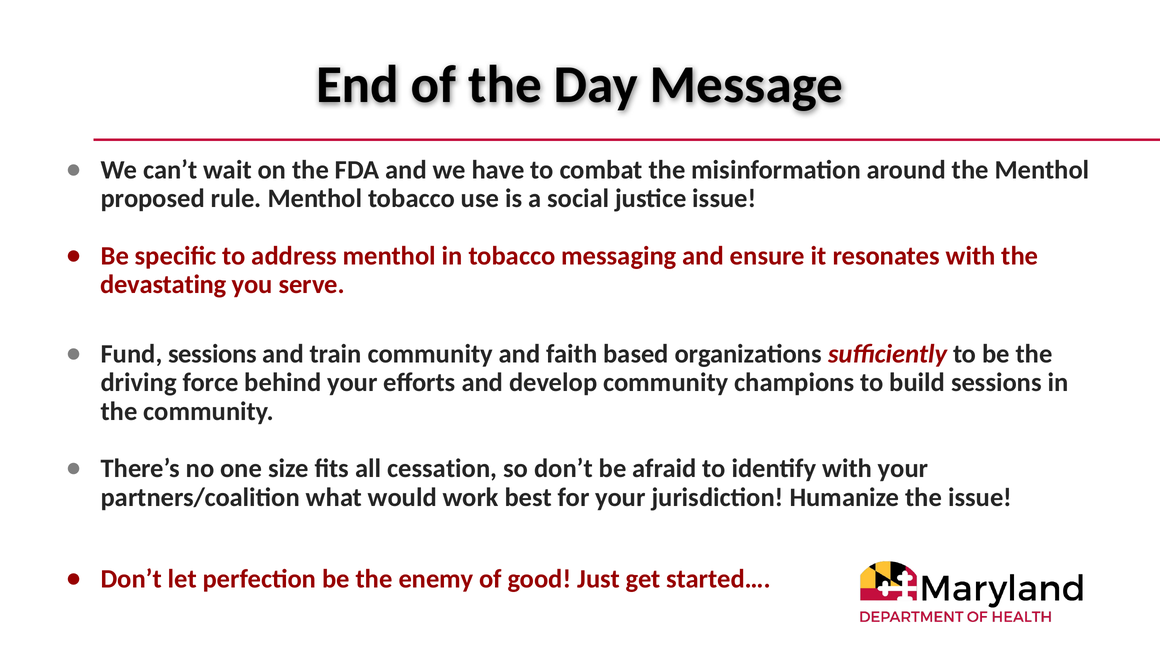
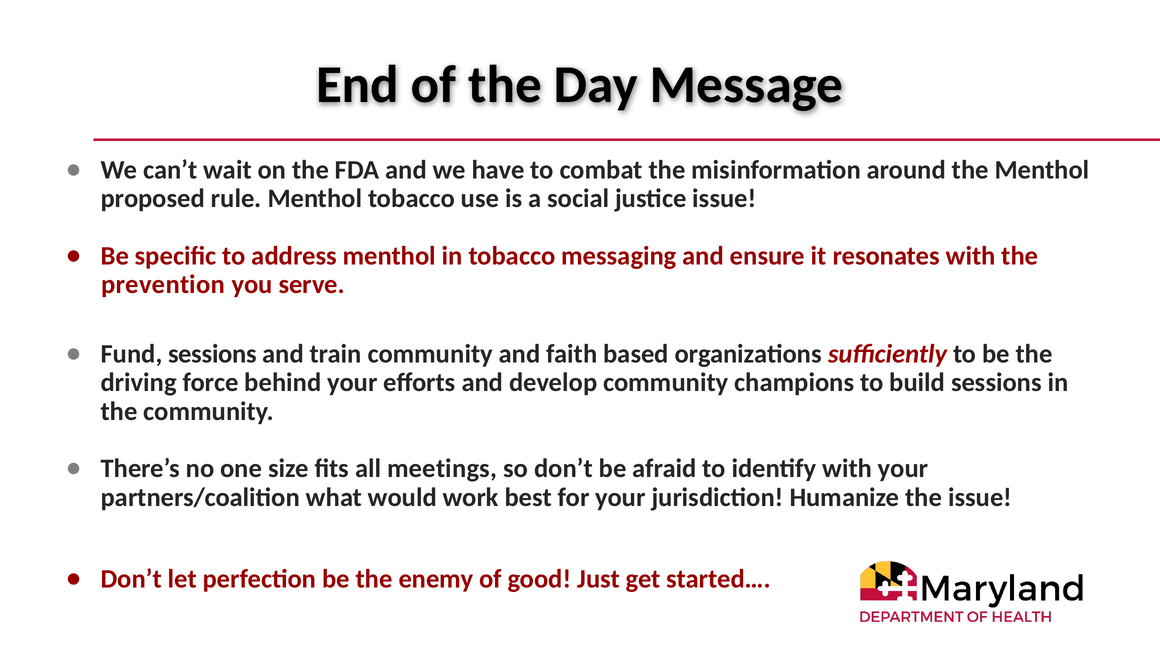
devastating: devastating -> prevention
cessation: cessation -> meetings
